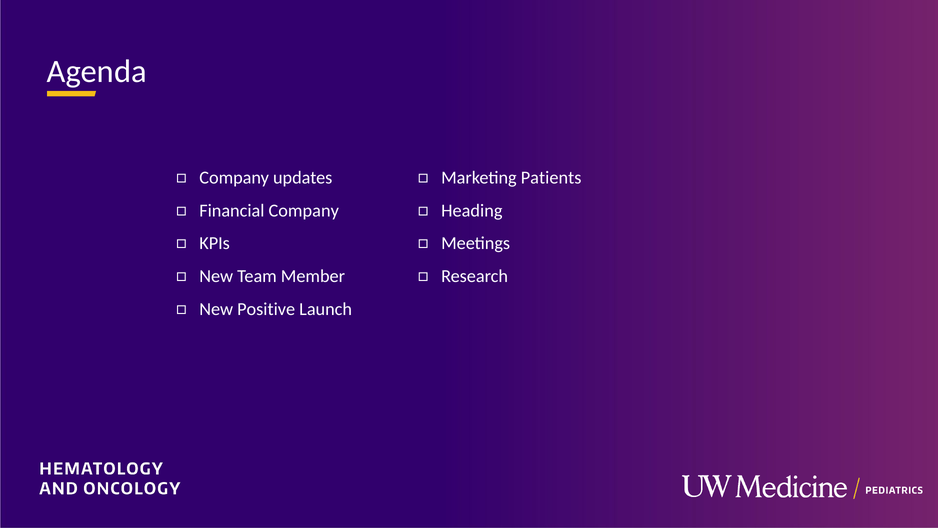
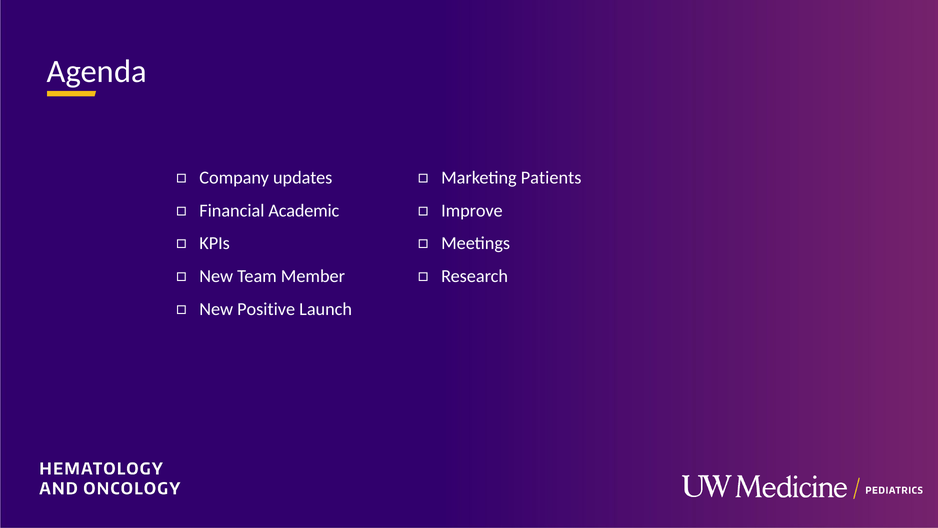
Financial Company: Company -> Academic
Heading: Heading -> Improve
